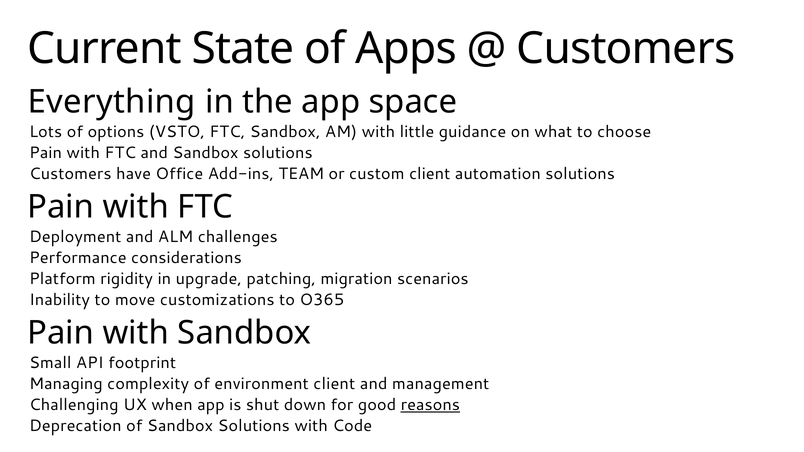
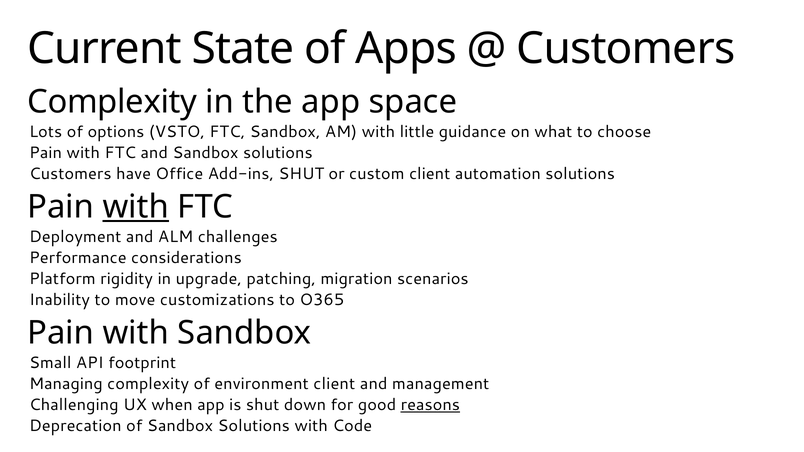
Everything at (112, 102): Everything -> Complexity
Add-ins TEAM: TEAM -> SHUT
with at (136, 207) underline: none -> present
